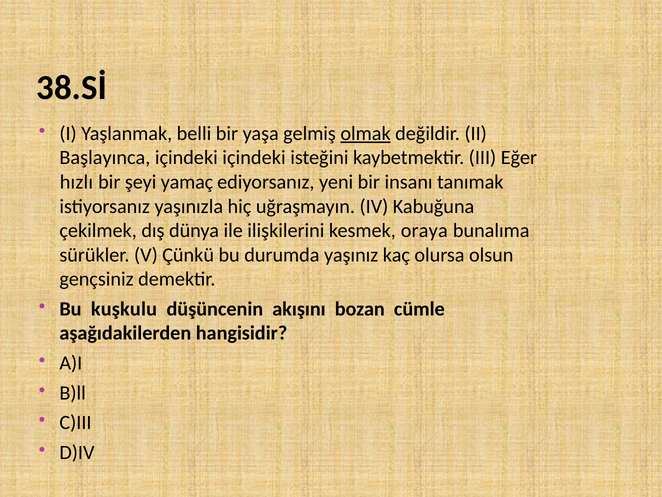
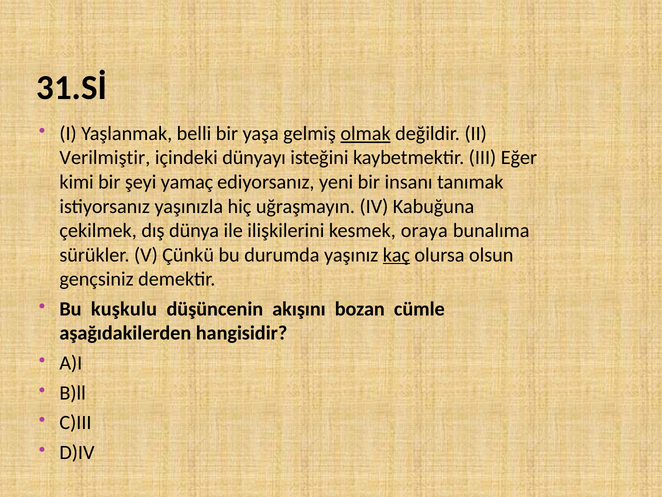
38.Sİ: 38.Sİ -> 31.Sİ
Başlayınca: Başlayınca -> Verilmiştir
içindeki içindeki: içindeki -> dünyayı
hızlı: hızlı -> kimi
kaç underline: none -> present
